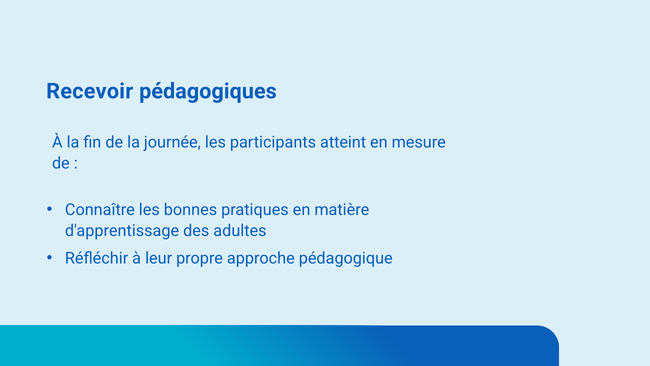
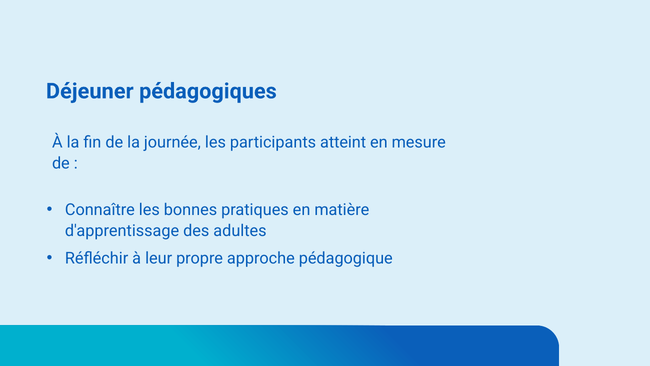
Recevoir: Recevoir -> Déjeuner
